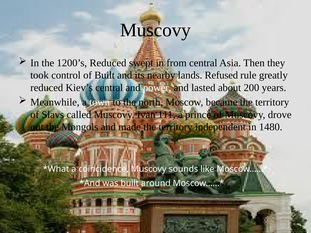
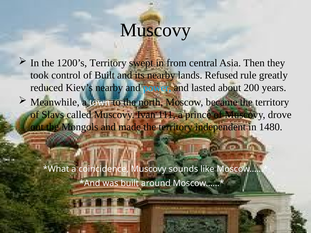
1200’s Reduced: Reduced -> Territory
Kiev’s central: central -> nearby
power colour: white -> light blue
